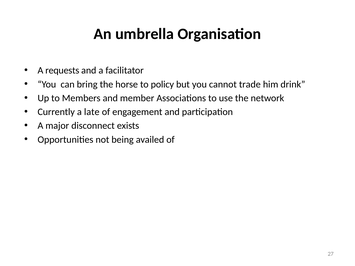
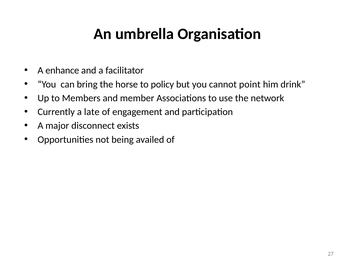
requests: requests -> enhance
trade: trade -> point
